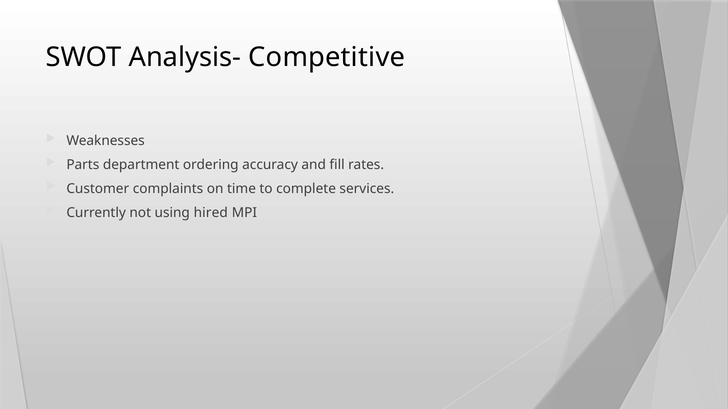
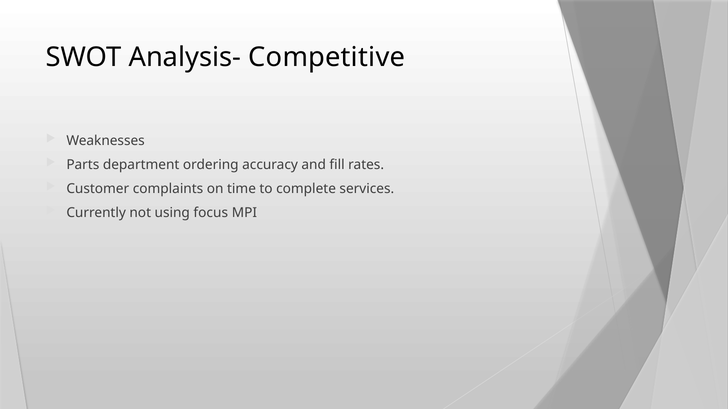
hired: hired -> focus
